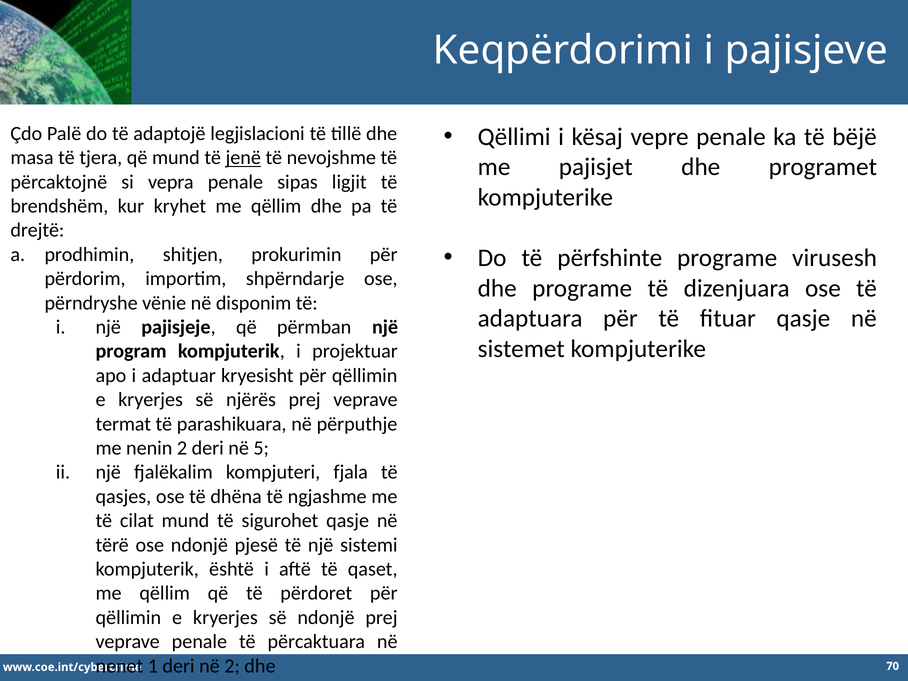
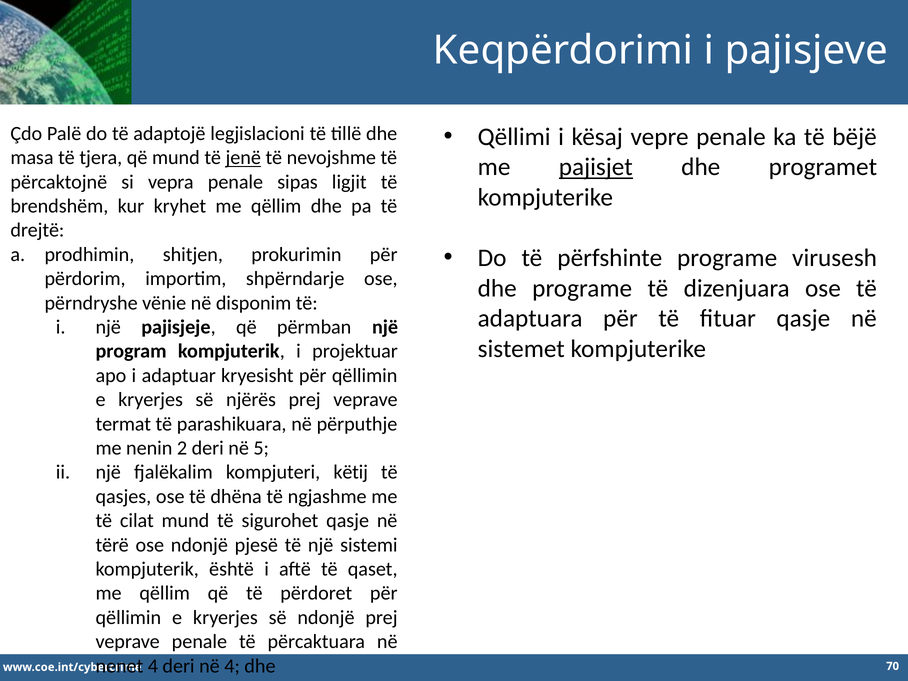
pajisjet underline: none -> present
fjala: fjala -> këtij
1 at (153, 666): 1 -> 4
në 2: 2 -> 4
